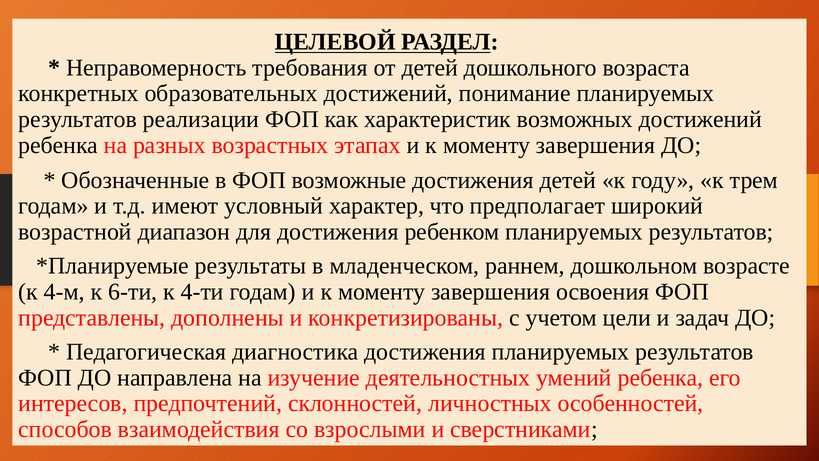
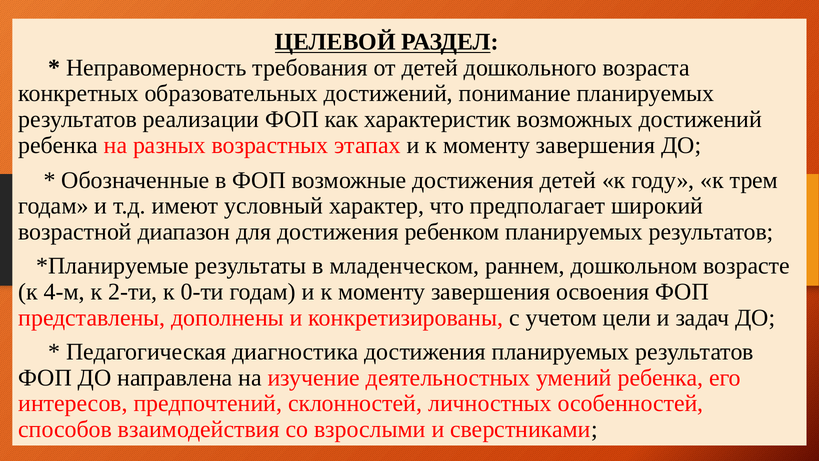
6-ти: 6-ти -> 2-ти
4-ти: 4-ти -> 0-ти
